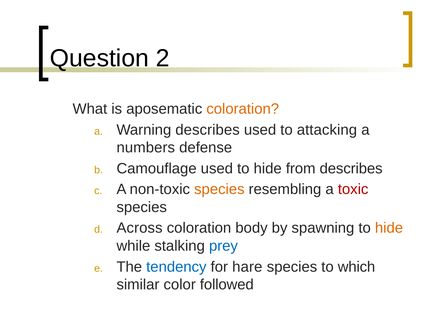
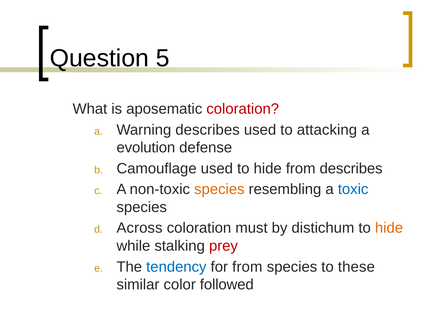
2: 2 -> 5
coloration at (243, 109) colour: orange -> red
numbers: numbers -> evolution
toxic colour: red -> blue
body: body -> must
spawning: spawning -> distichum
prey colour: blue -> red
for hare: hare -> from
which: which -> these
